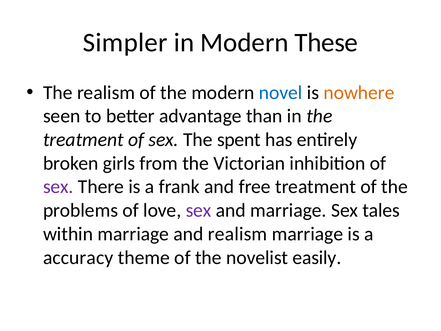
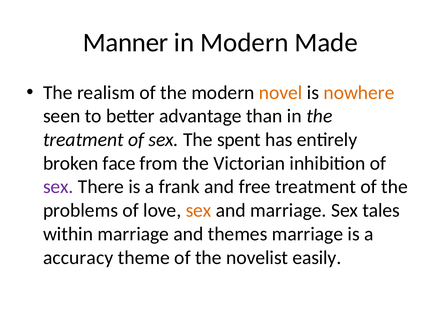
Simpler: Simpler -> Manner
These: These -> Made
novel colour: blue -> orange
girls: girls -> face
sex at (199, 210) colour: purple -> orange
and realism: realism -> themes
